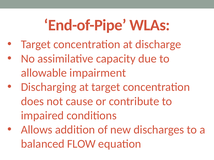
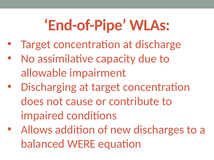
FLOW: FLOW -> WERE
